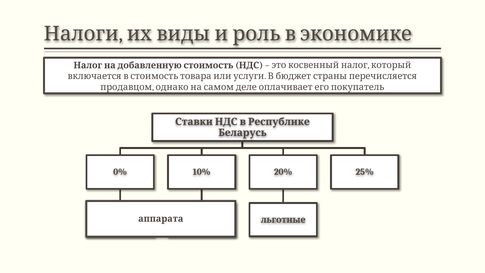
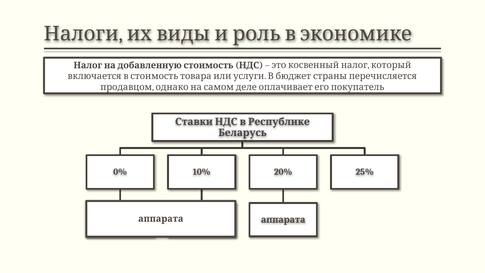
льготные at (283, 220): льготные -> аппарата
